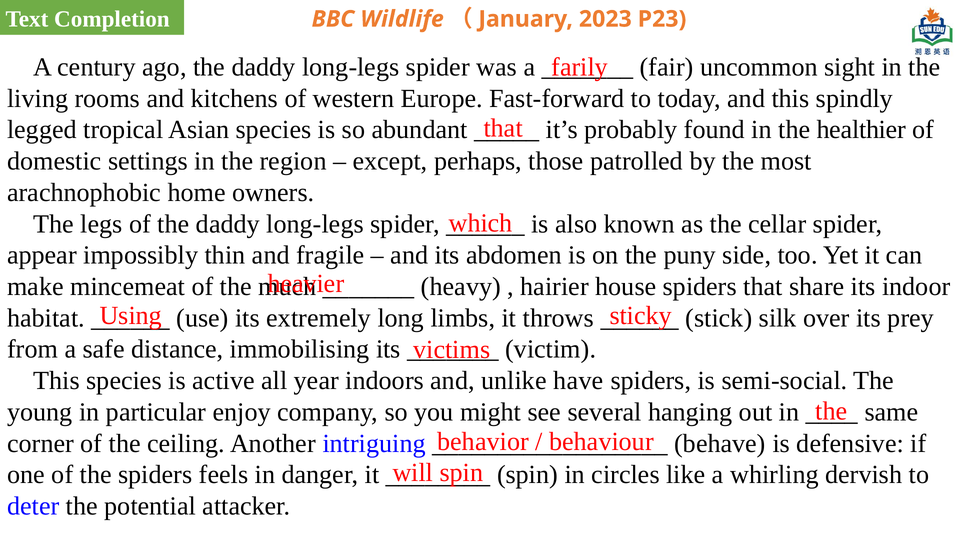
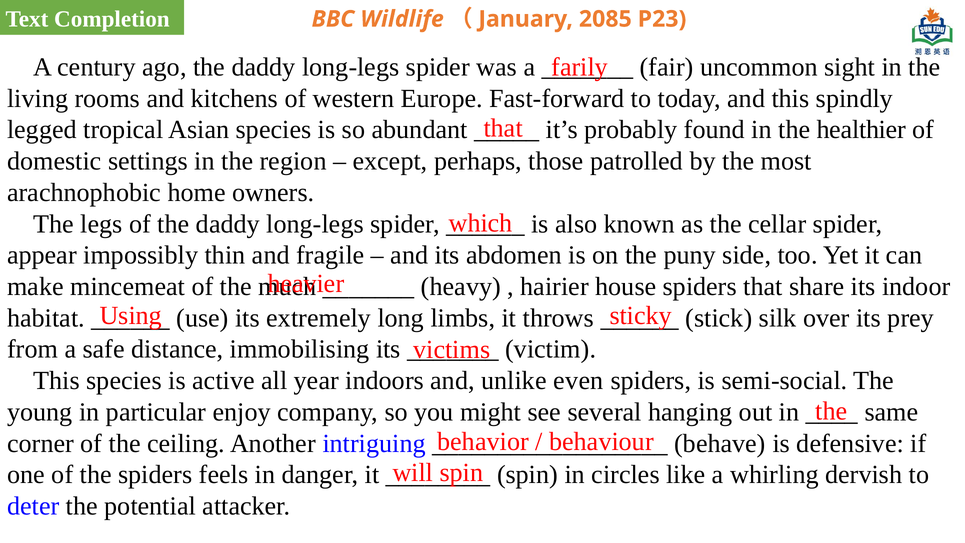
2023: 2023 -> 2085
have: have -> even
